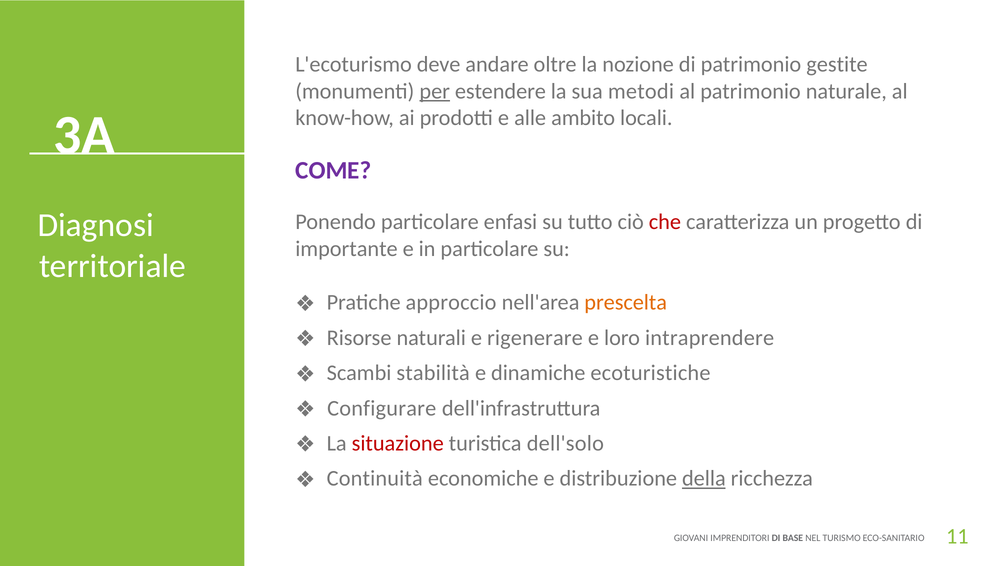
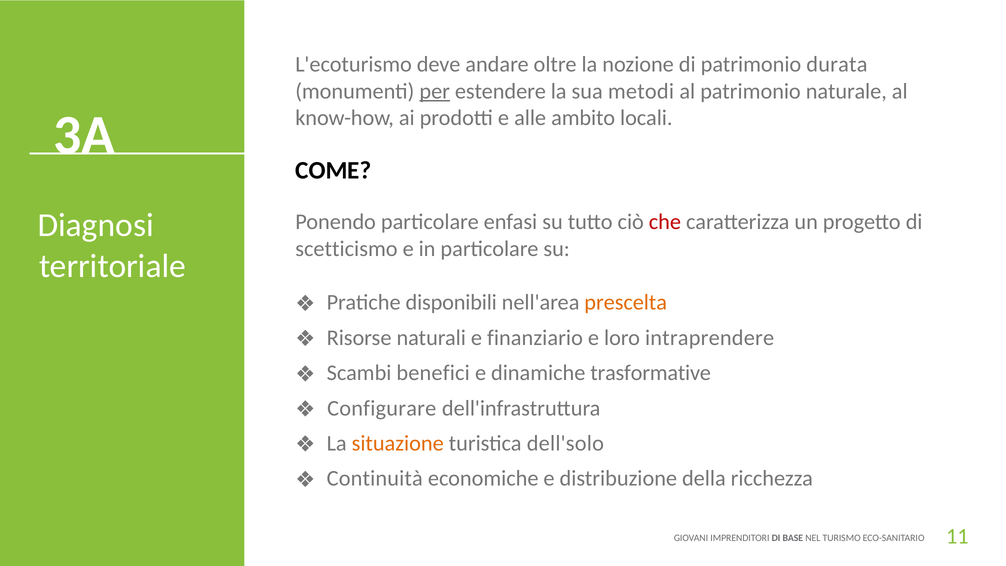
gestite: gestite -> durata
COME colour: purple -> black
importante: importante -> scetticismo
approccio: approccio -> disponibili
rigenerare: rigenerare -> finanziario
stabilità: stabilità -> benefici
ecoturistiche: ecoturistiche -> trasformative
situazione colour: red -> orange
della underline: present -> none
